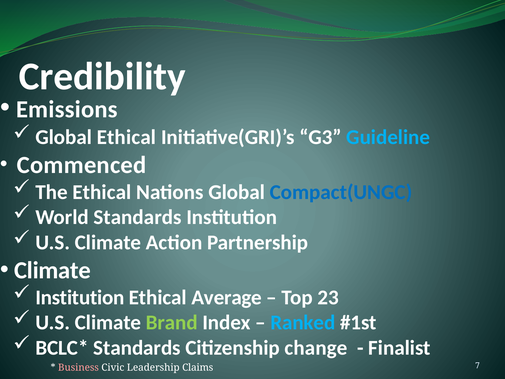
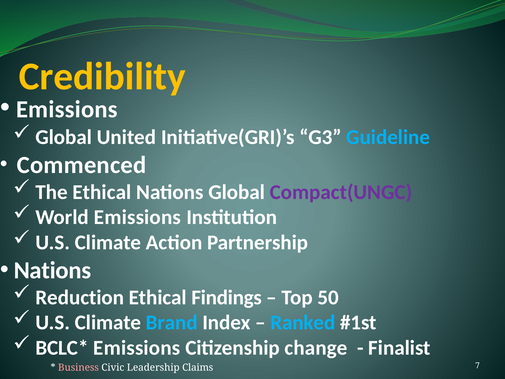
Credibility colour: white -> yellow
Global Ethical: Ethical -> United
Compact(UNGC colour: blue -> purple
World Standards: Standards -> Emissions
Climate at (52, 270): Climate -> Nations
Institution at (80, 297): Institution -> Reduction
Average: Average -> Findings
23: 23 -> 50
Brand colour: light green -> light blue
Standards at (137, 348): Standards -> Emissions
